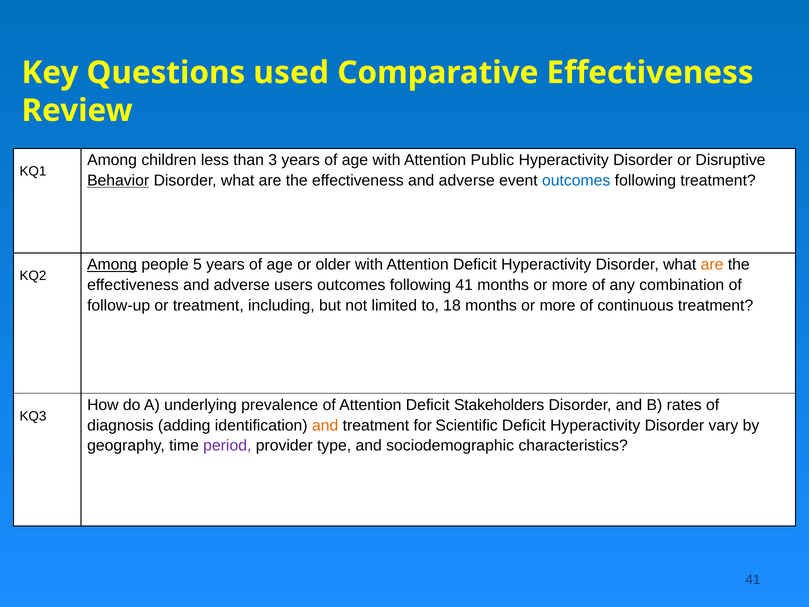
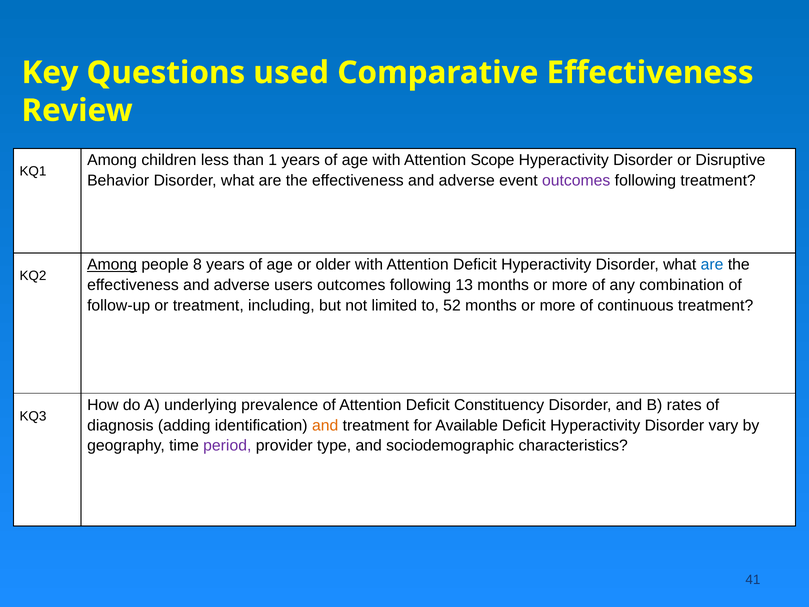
3: 3 -> 1
Public: Public -> Scope
Behavior underline: present -> none
outcomes at (576, 180) colour: blue -> purple
5: 5 -> 8
are at (712, 265) colour: orange -> blue
following 41: 41 -> 13
18: 18 -> 52
Stakeholders: Stakeholders -> Constituency
Scientific: Scientific -> Available
